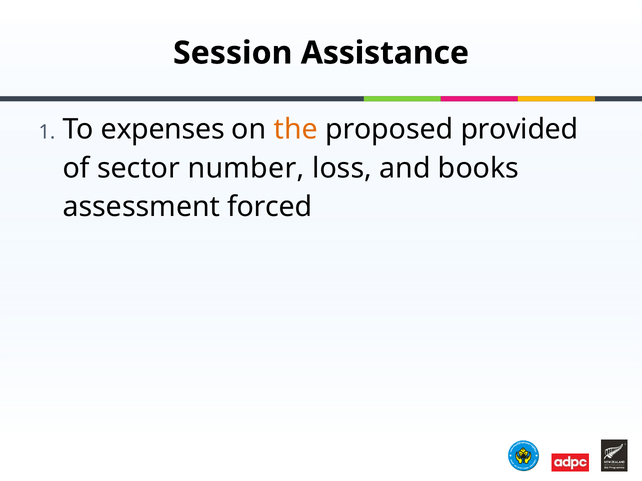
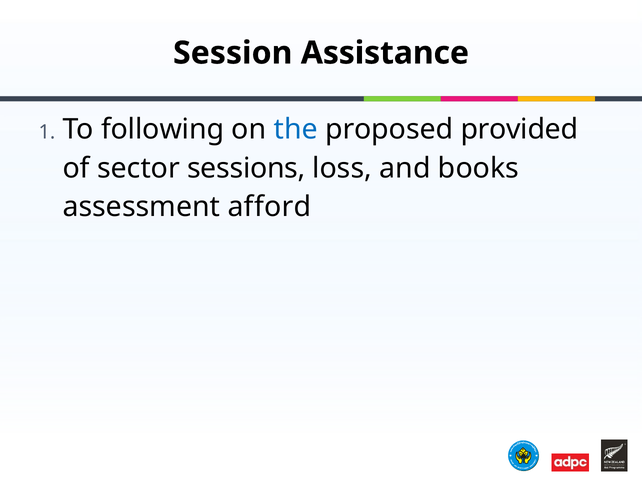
expenses: expenses -> following
the colour: orange -> blue
number: number -> sessions
forced: forced -> afford
